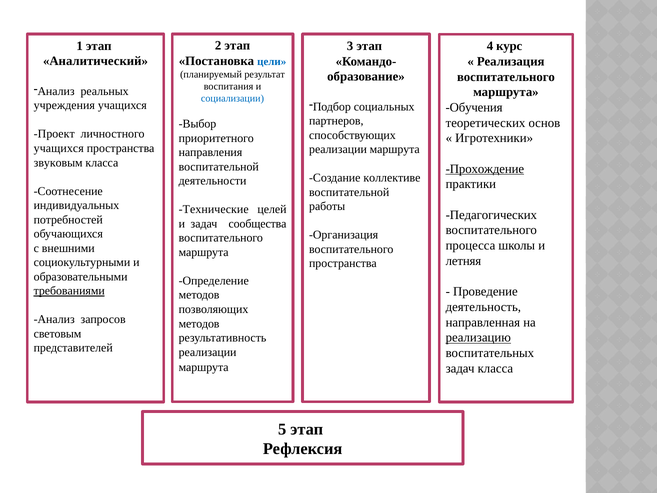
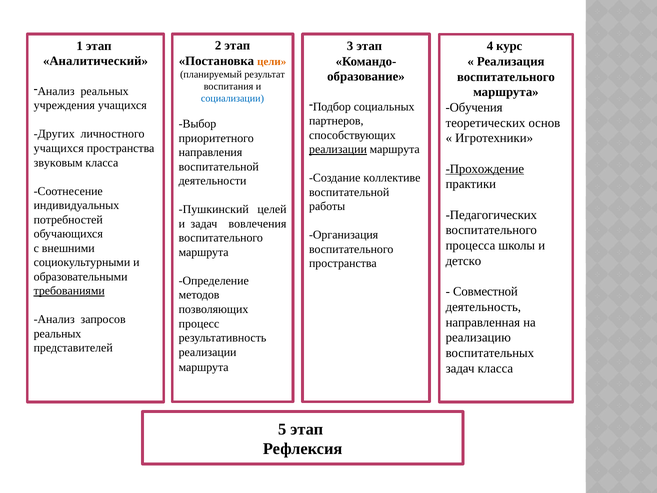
цели colour: blue -> orange
Проект: Проект -> Других
реализации at (338, 149) underline: none -> present
Технические: Технические -> Пушкинский
сообщества: сообщества -> вовлечения
летняя: летняя -> детско
Проведение: Проведение -> Совместной
методов at (199, 323): методов -> процесс
световым at (58, 334): световым -> реальных
реализацию underline: present -> none
